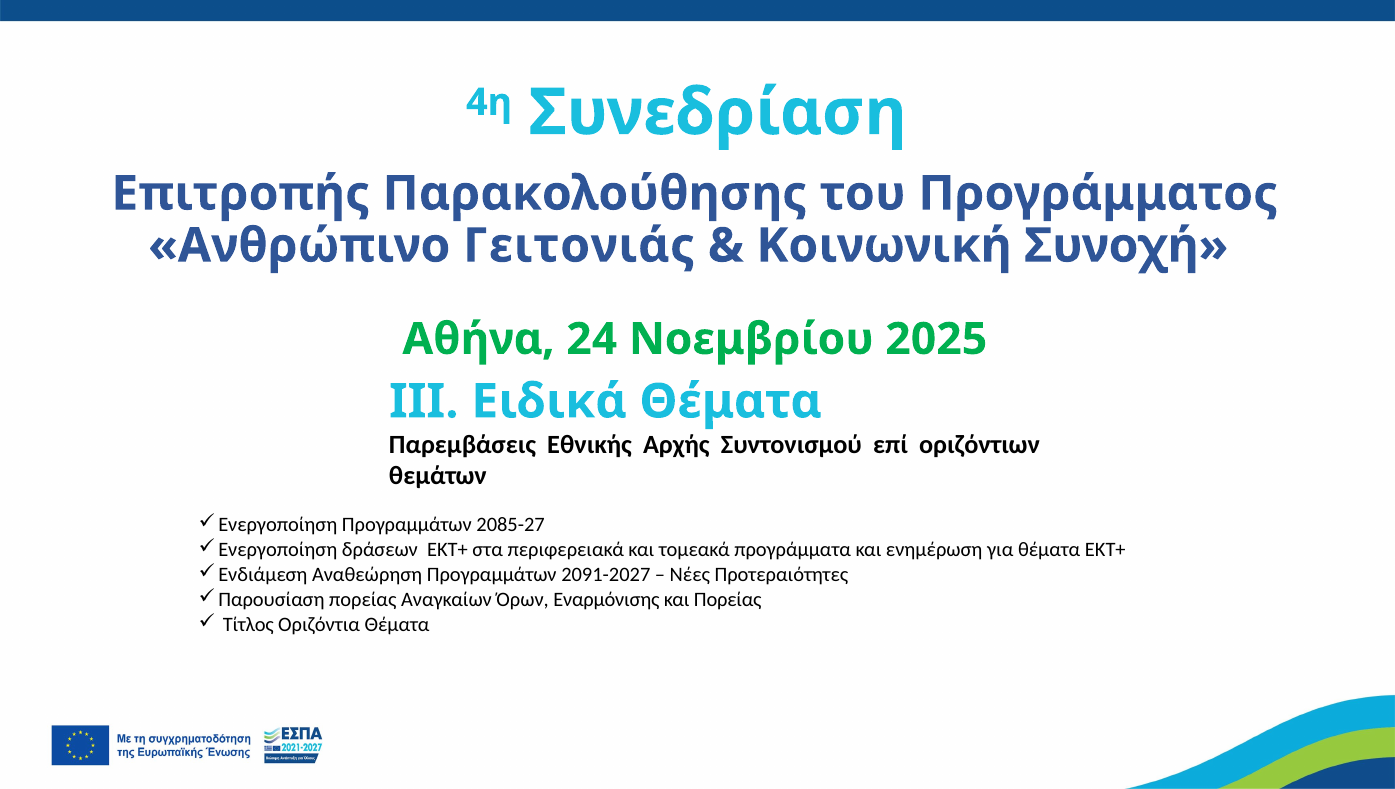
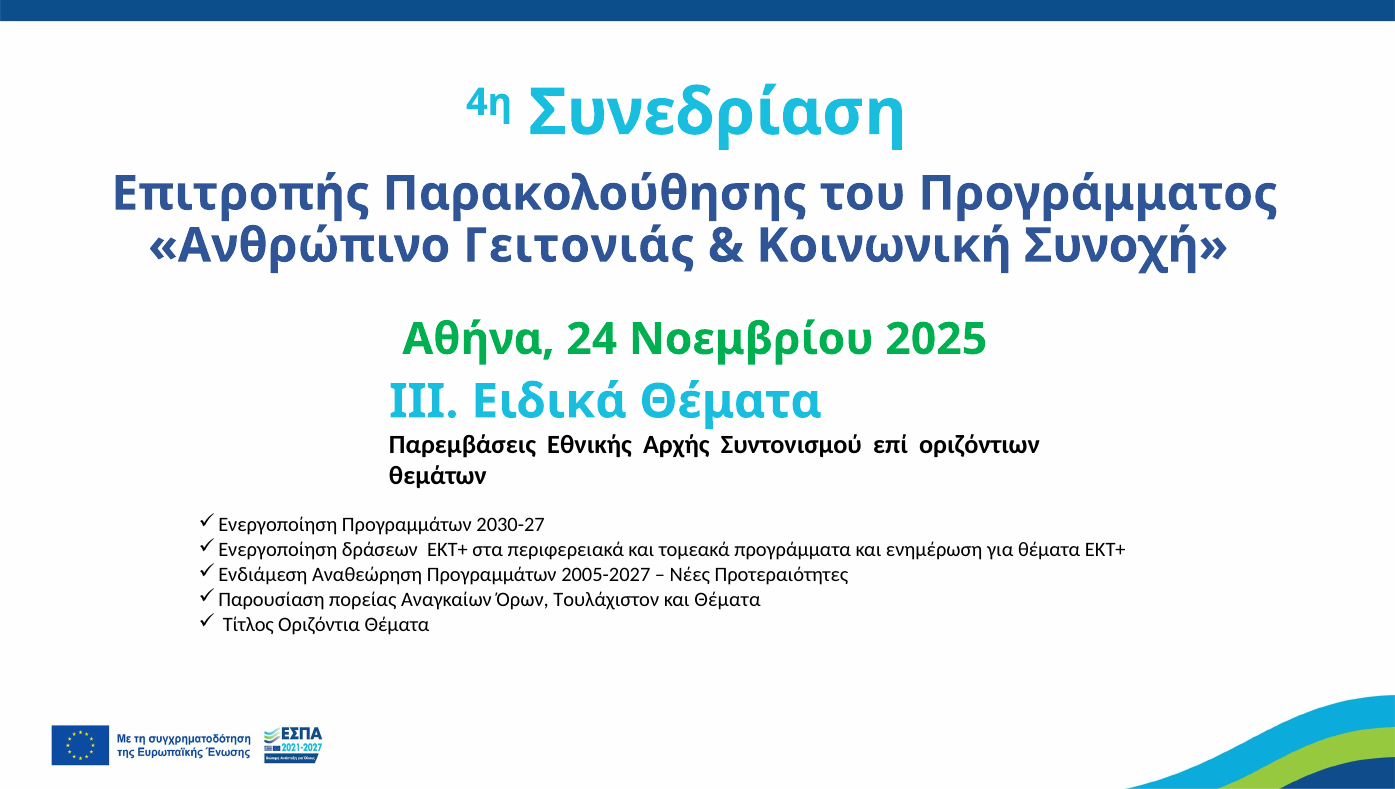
2085-27: 2085-27 -> 2030-27
2091-2027: 2091-2027 -> 2005-2027
Εναρμόνισης: Εναρμόνισης -> Τουλάχιστον
και Πορείας: Πορείας -> Θέματα
